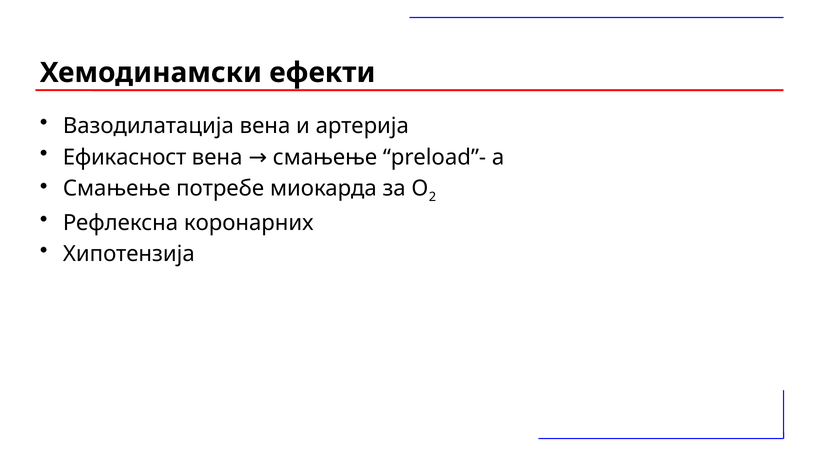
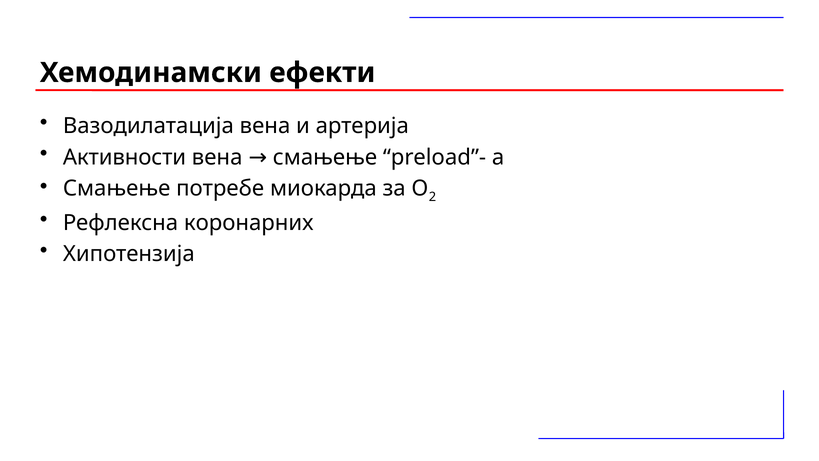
Ефикасност: Ефикасност -> Активности
